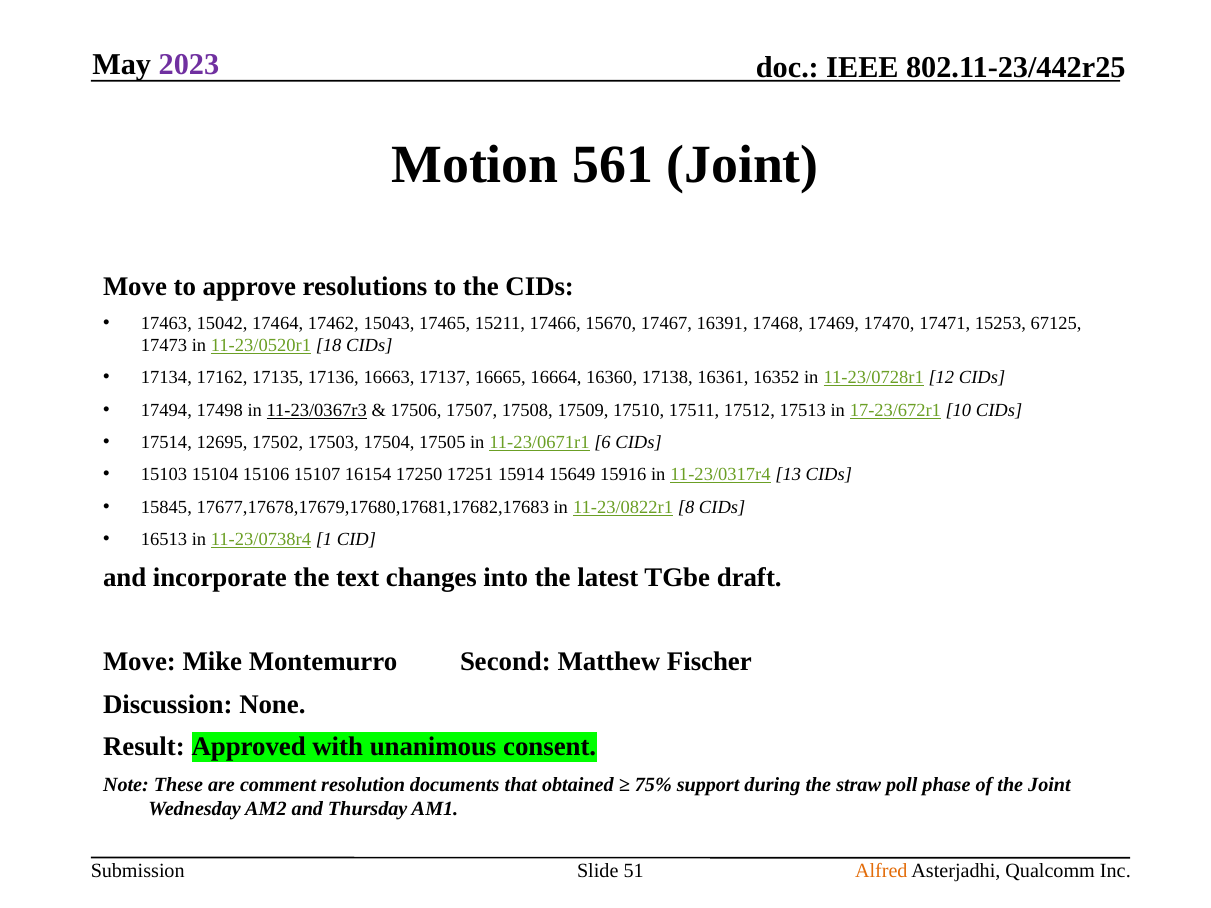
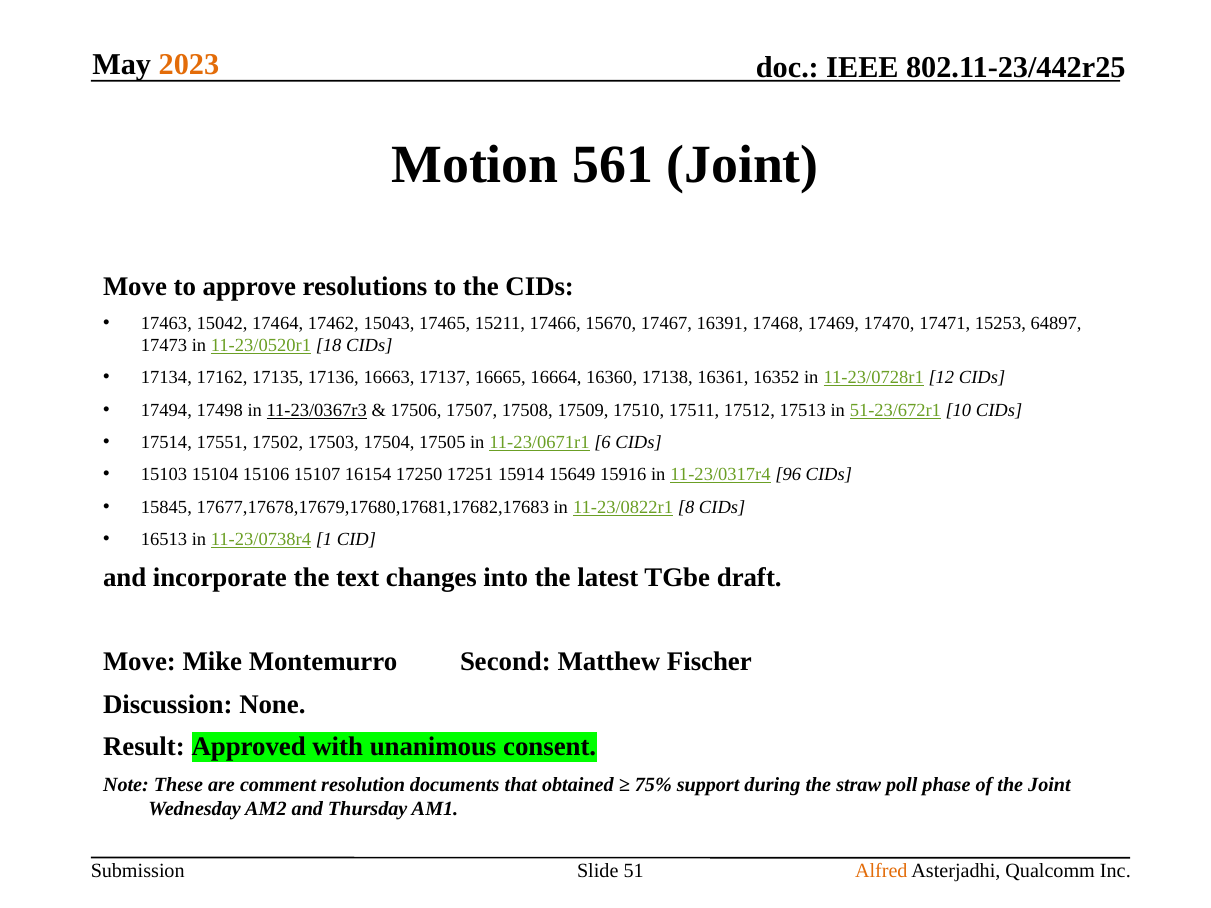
2023 colour: purple -> orange
67125: 67125 -> 64897
17-23/672r1: 17-23/672r1 -> 51-23/672r1
12695: 12695 -> 17551
13: 13 -> 96
